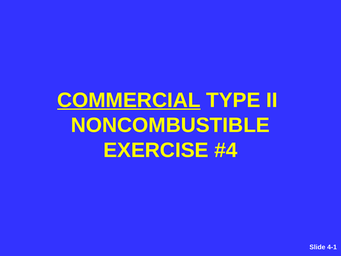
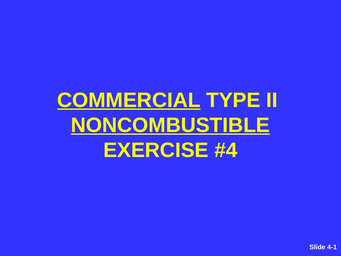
NONCOMBUSTIBLE underline: none -> present
